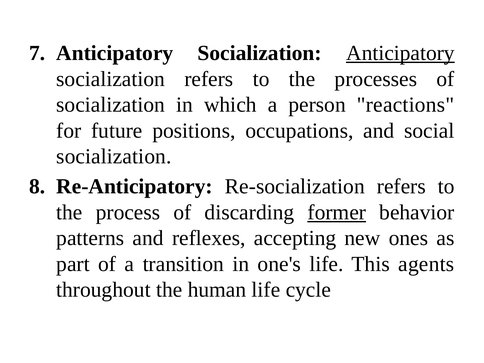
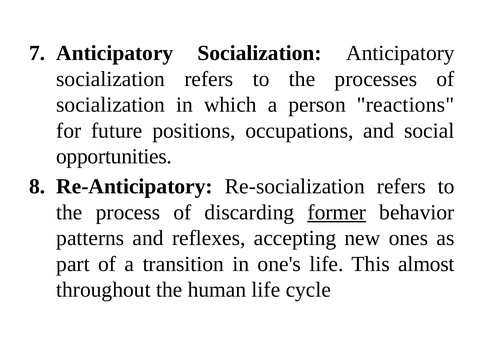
Anticipatory at (400, 53) underline: present -> none
socialization at (114, 156): socialization -> opportunities
agents: agents -> almost
